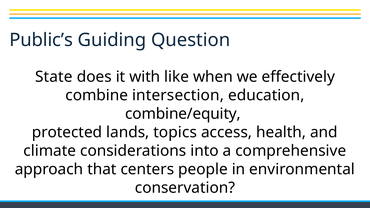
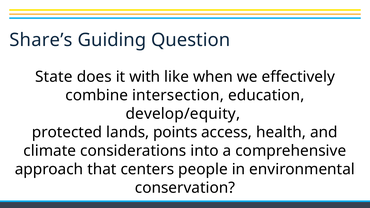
Public’s: Public’s -> Share’s
combine/equity: combine/equity -> develop/equity
topics: topics -> points
